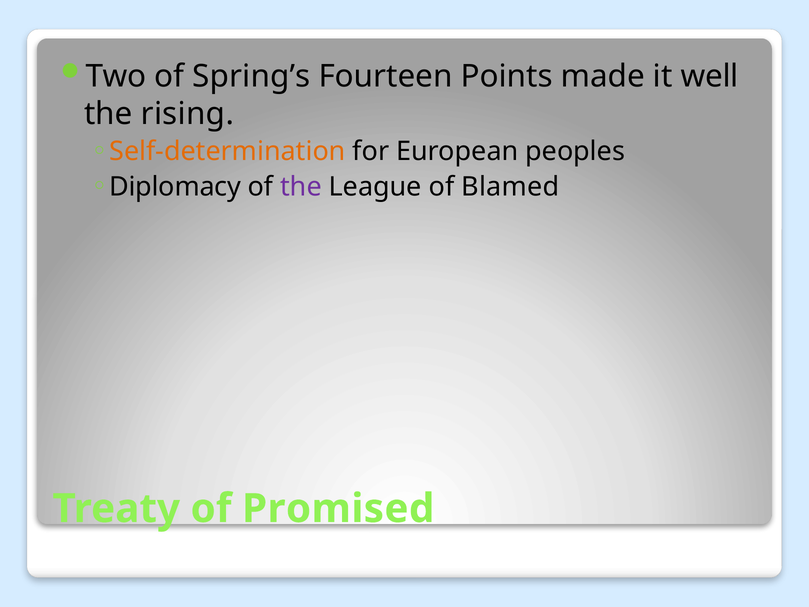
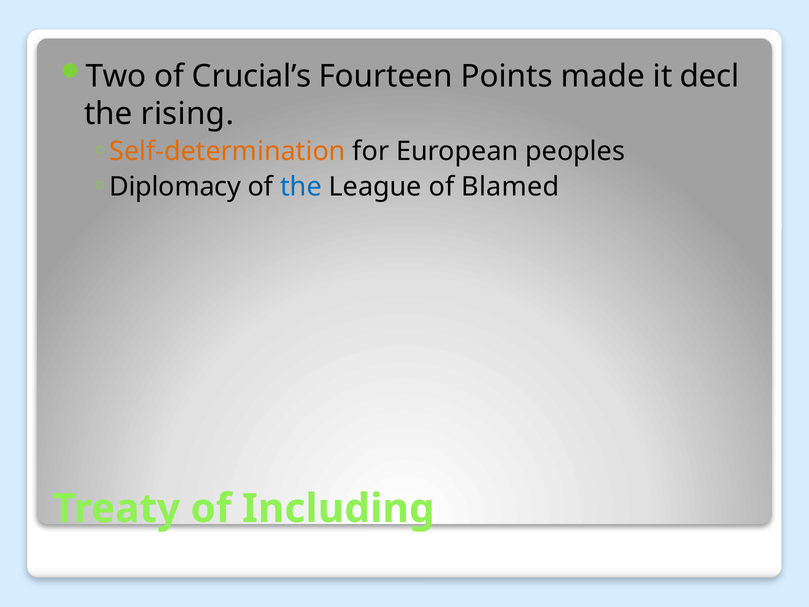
Spring’s: Spring’s -> Crucial’s
well: well -> decl
the at (301, 187) colour: purple -> blue
Promised: Promised -> Including
